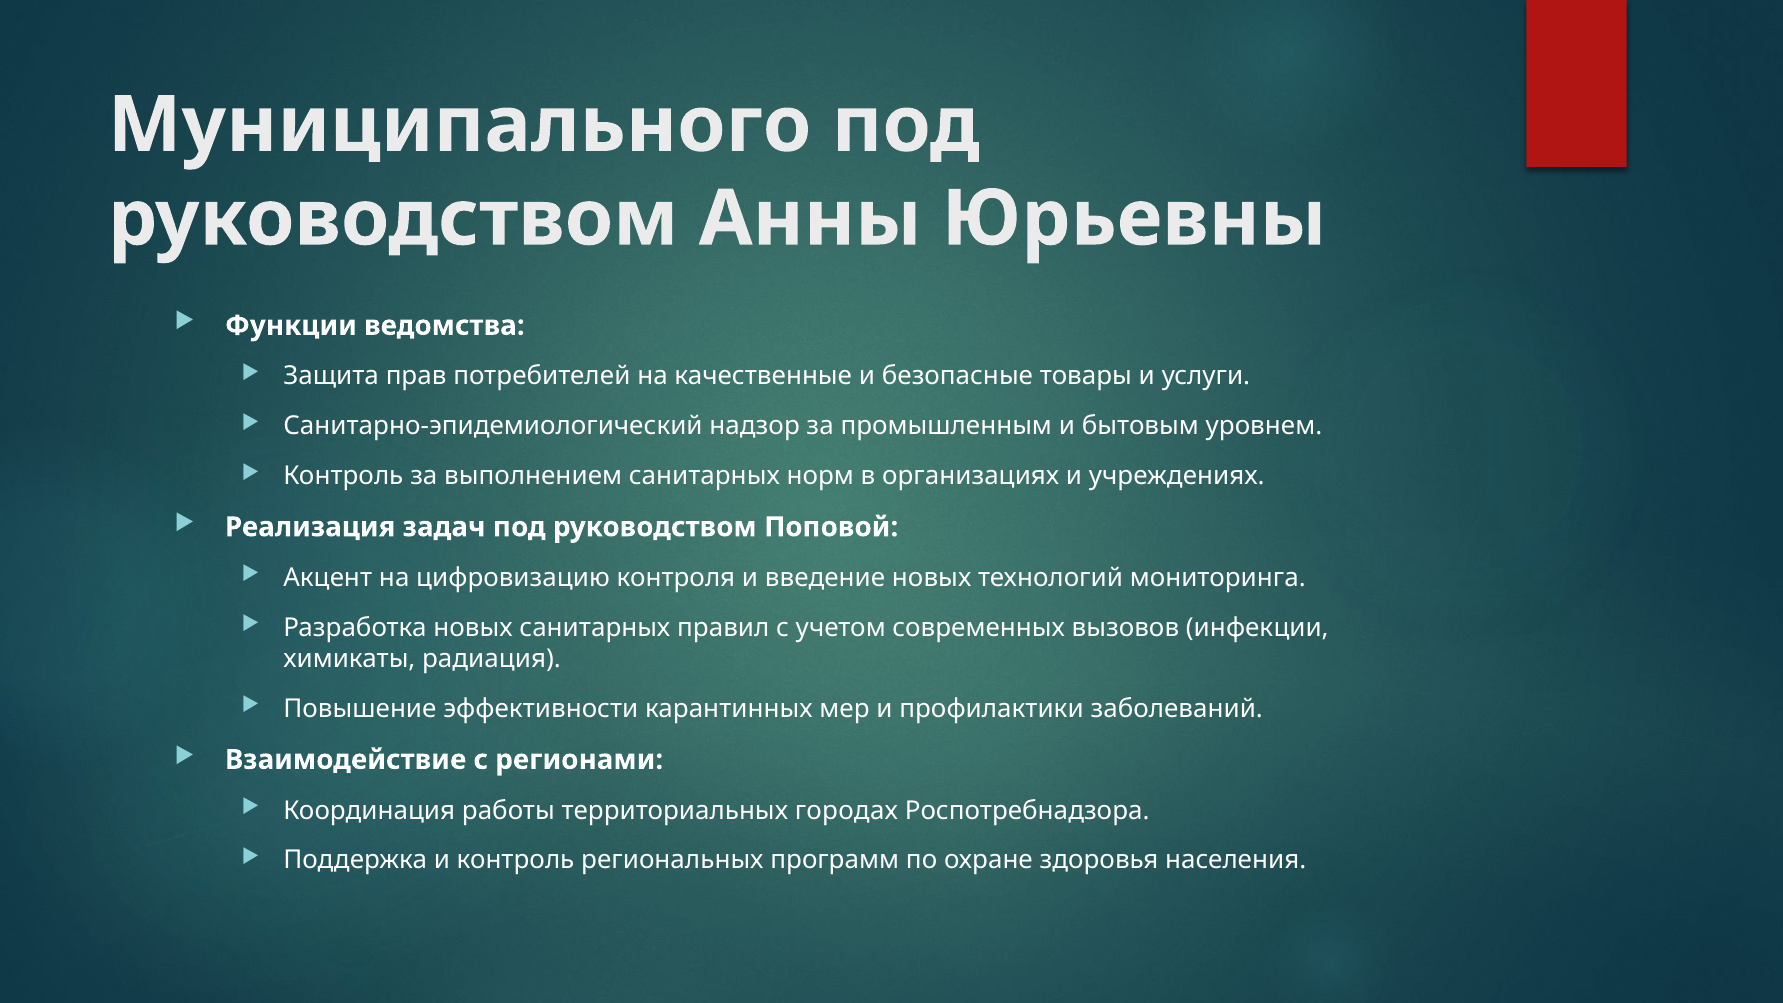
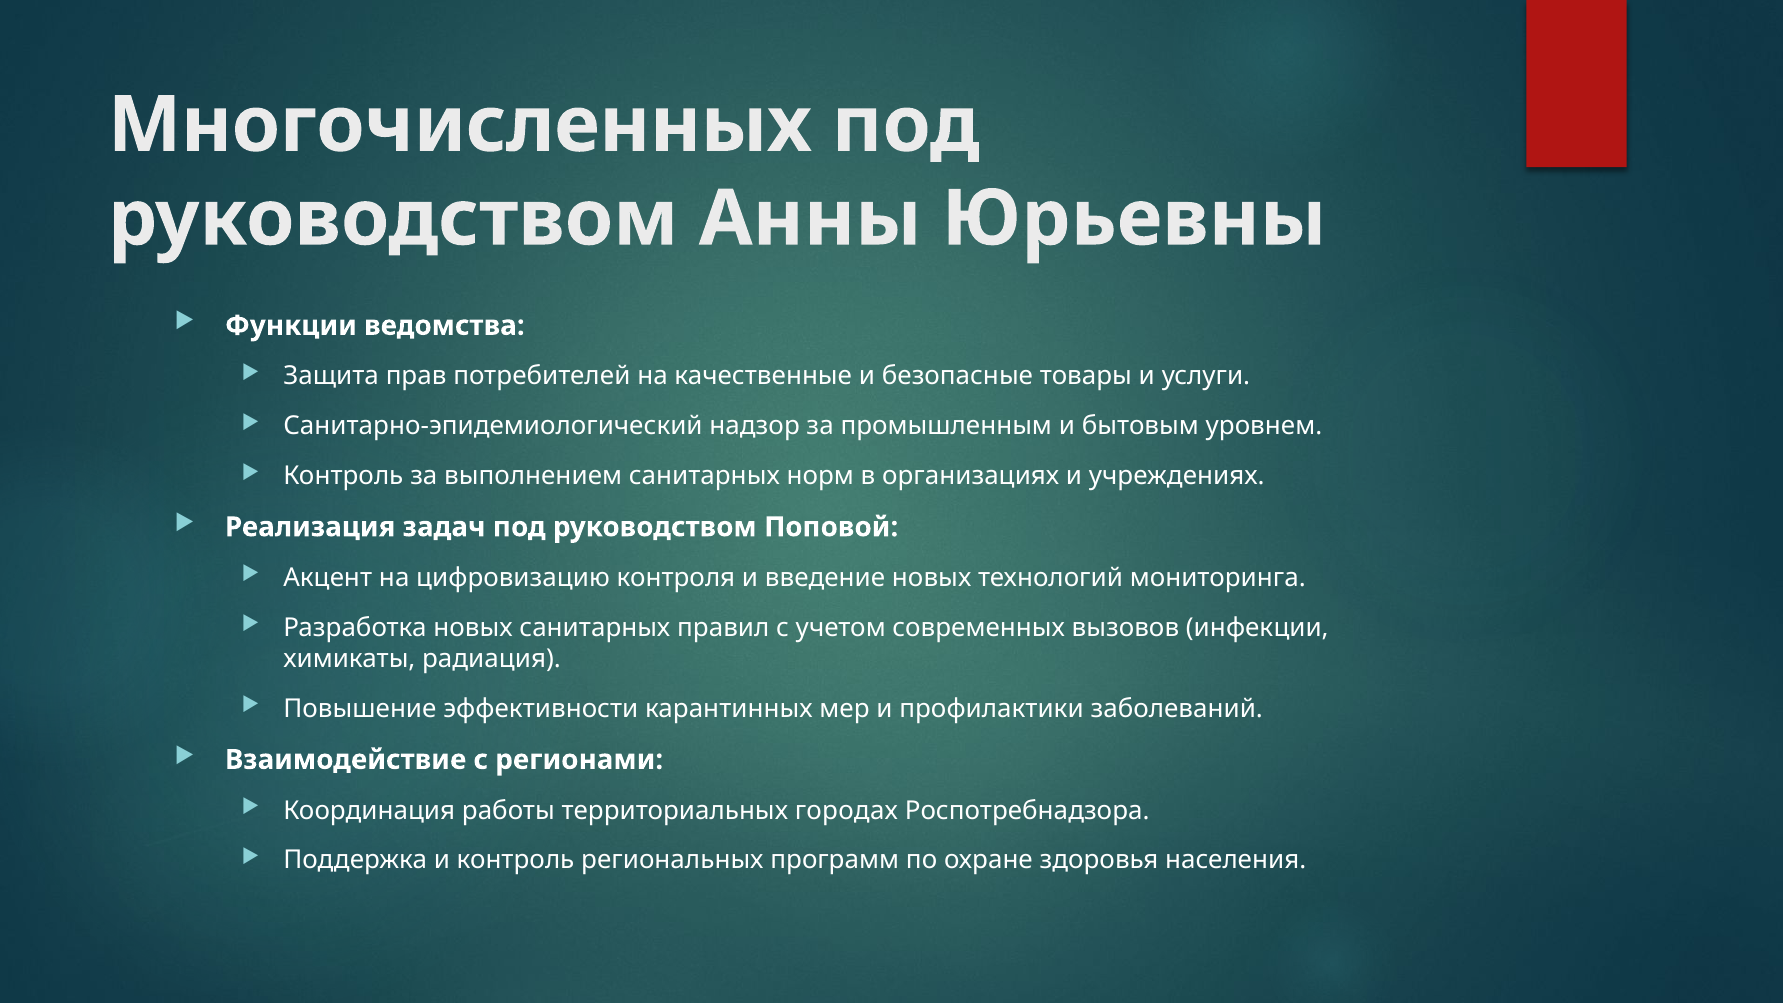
Муниципального: Муниципального -> Многочисленных
